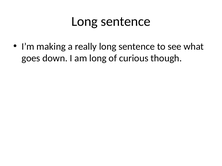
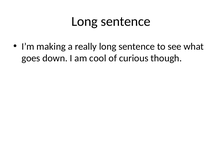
am long: long -> cool
